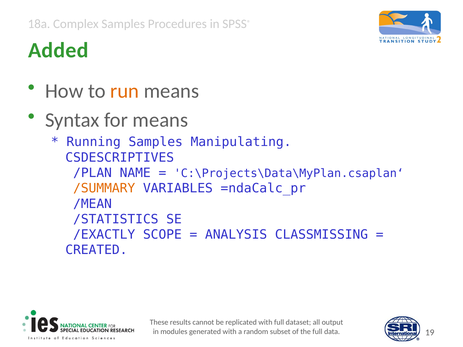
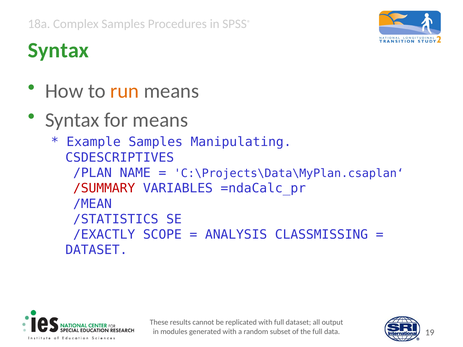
Added at (58, 50): Added -> Syntax
Running: Running -> Example
/SUMMARY colour: orange -> red
CREATED at (96, 250): CREATED -> DATASET
